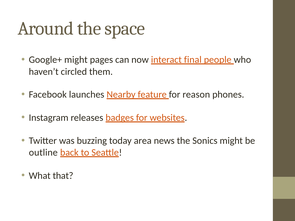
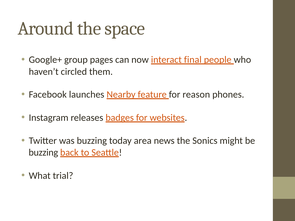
Google+ might: might -> group
outline at (43, 153): outline -> buzzing
that: that -> trial
